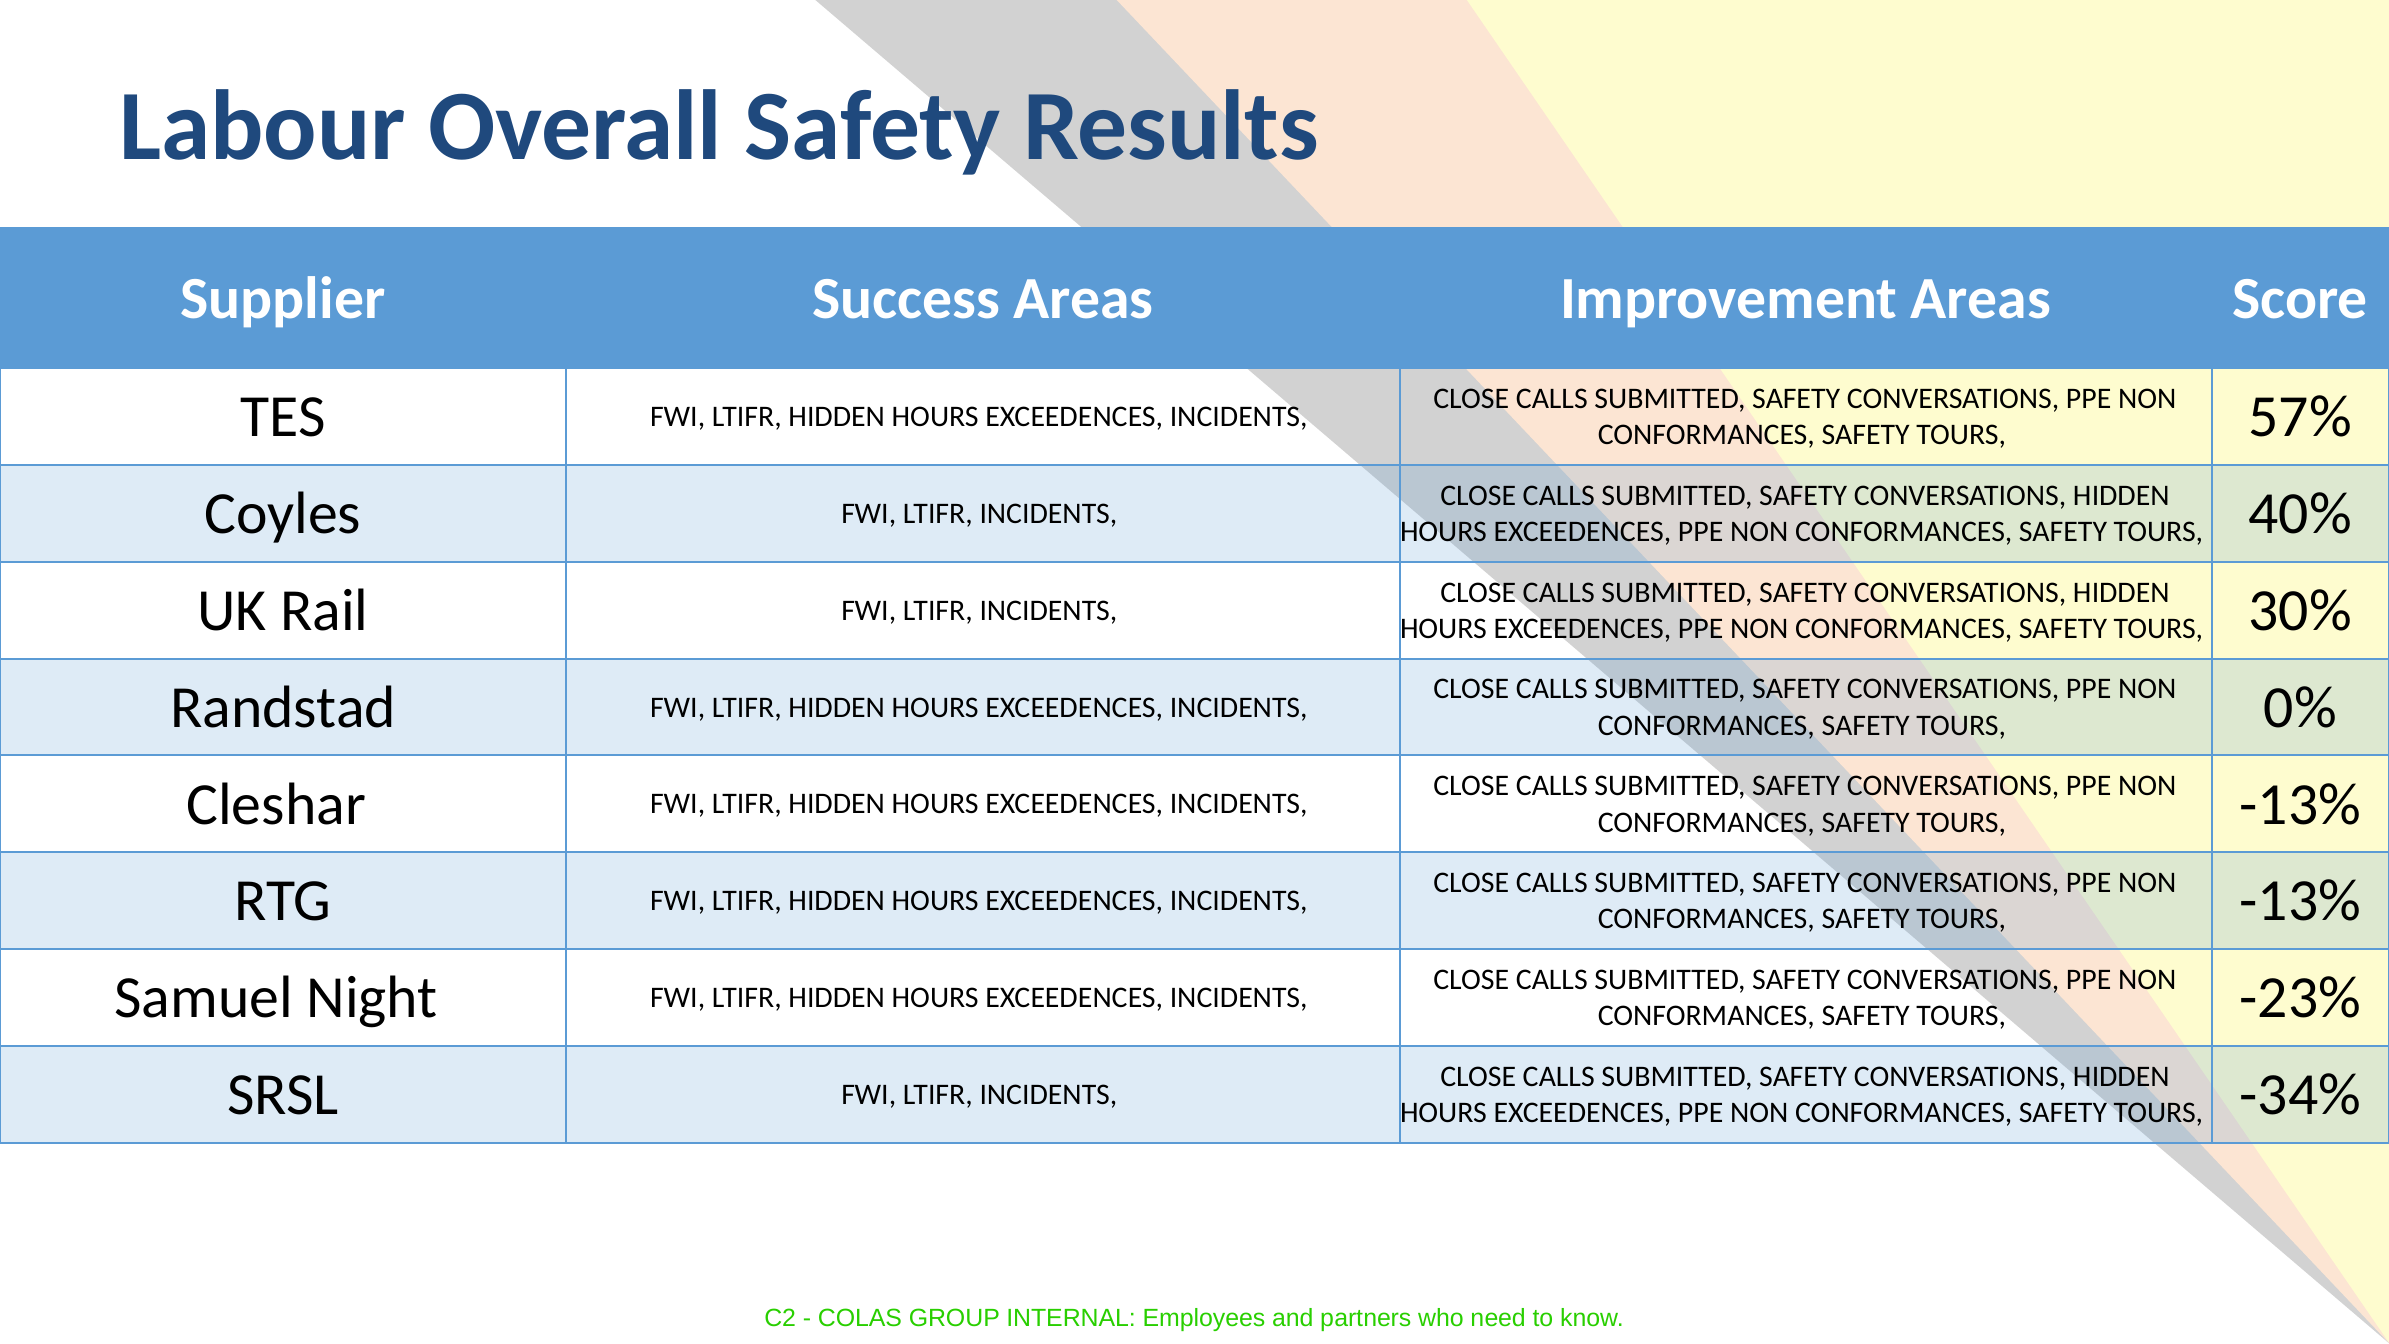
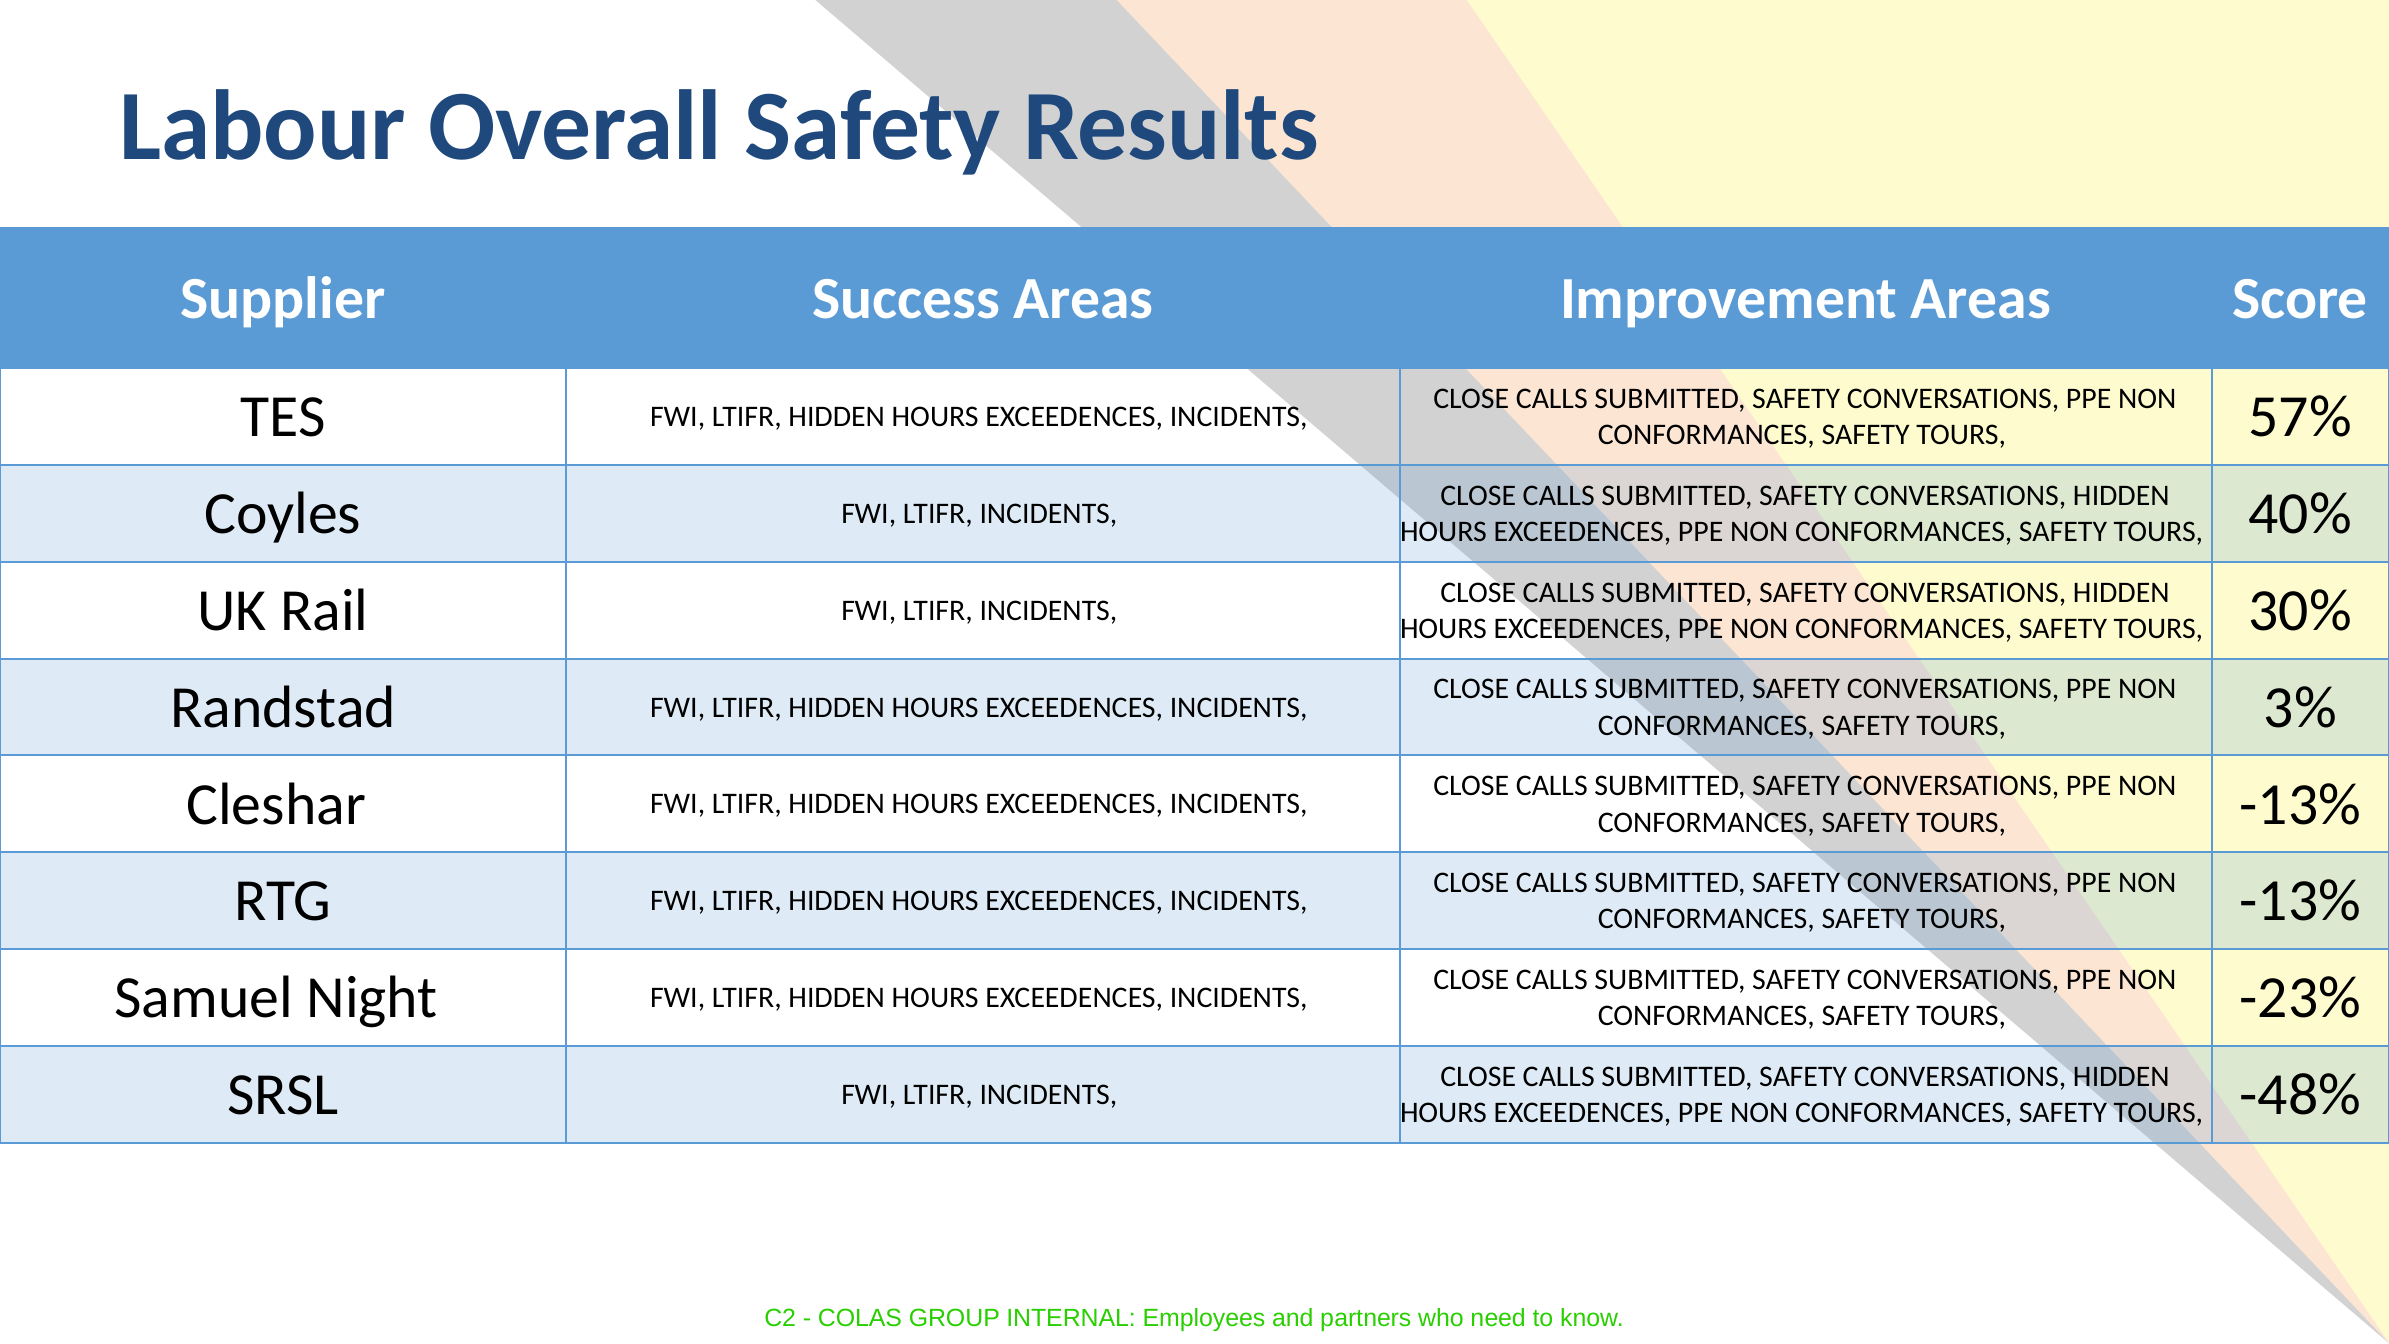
0%: 0% -> 3%
-34%: -34% -> -48%
